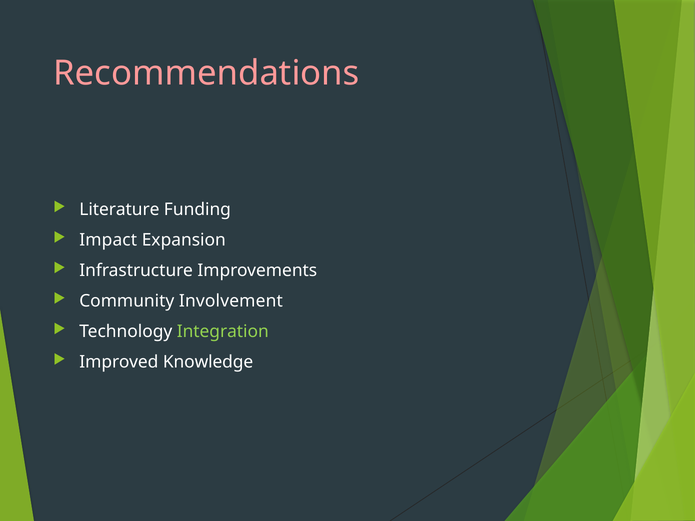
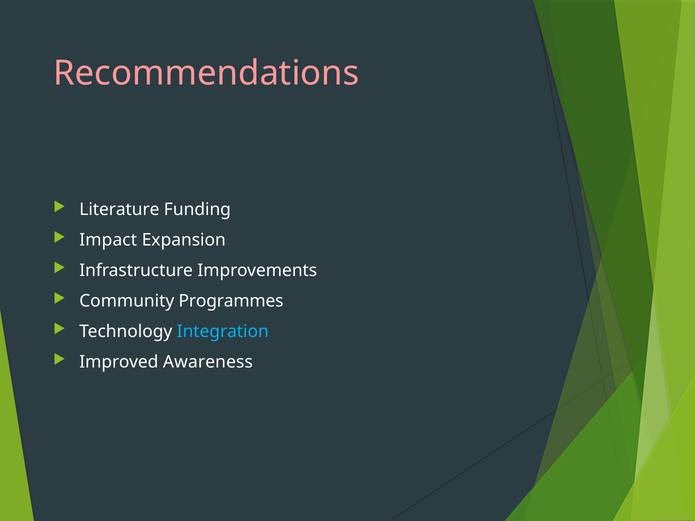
Involvement: Involvement -> Programmes
Integration colour: light green -> light blue
Knowledge: Knowledge -> Awareness
